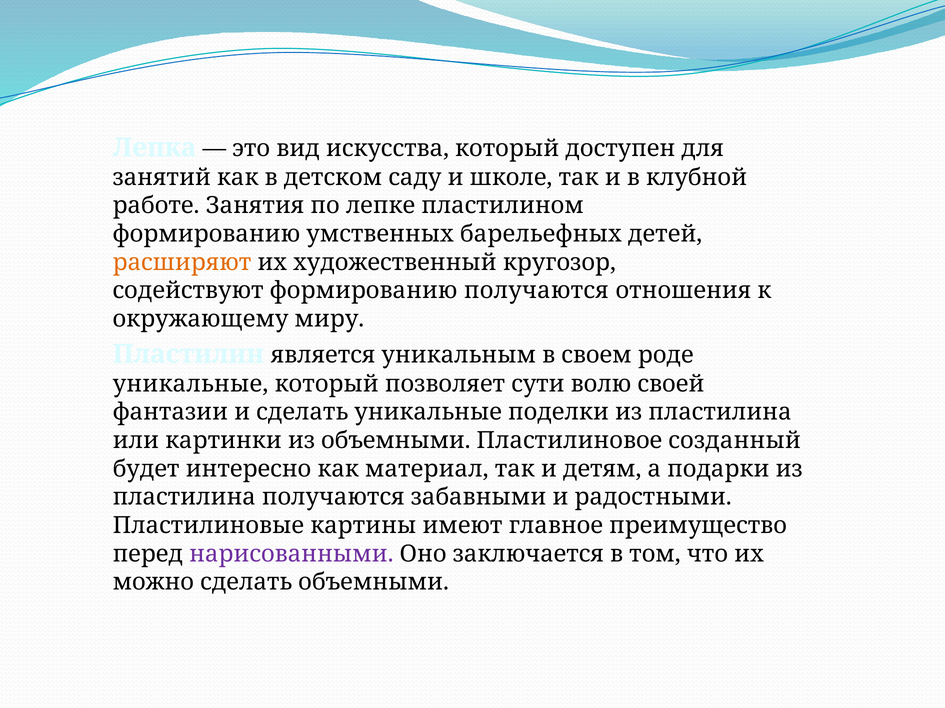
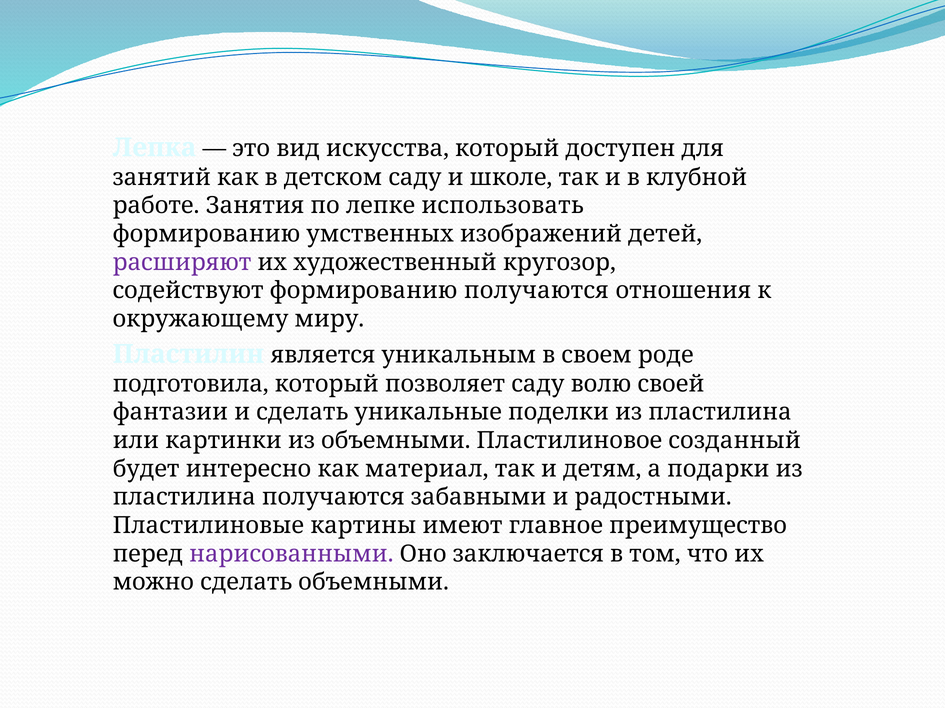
пластилином: пластилином -> использовать
барельефных: барельефных -> изображений
расширяют colour: orange -> purple
уникальные at (190, 384): уникальные -> подготовила
позволяет сути: сути -> саду
